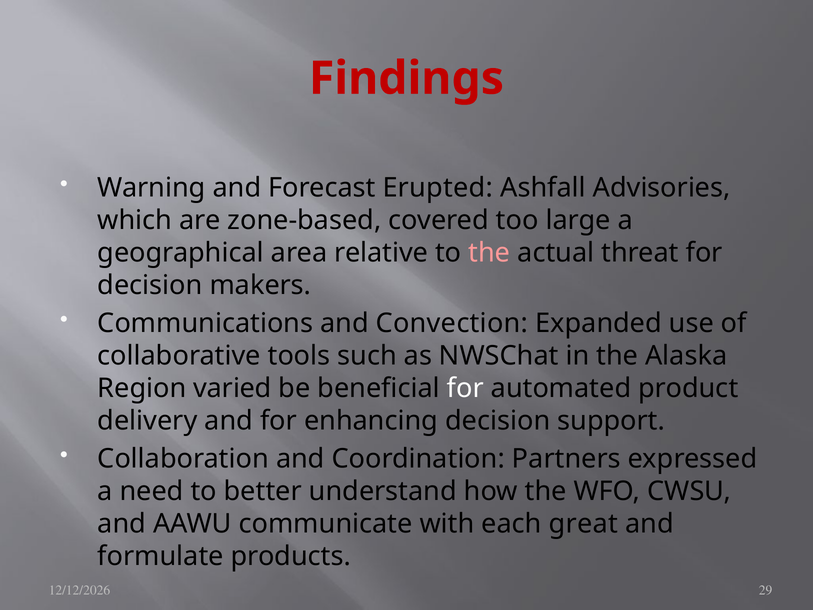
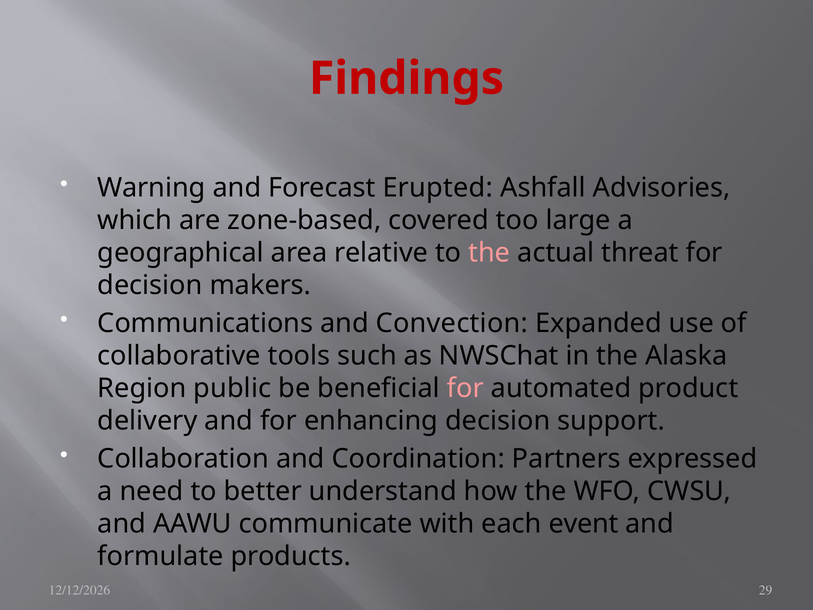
varied: varied -> public
for at (465, 388) colour: white -> pink
great: great -> event
